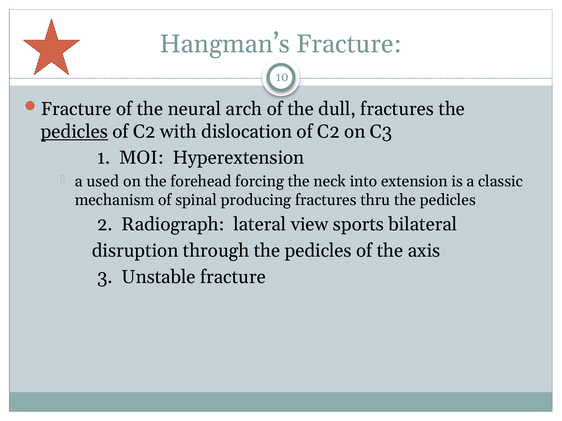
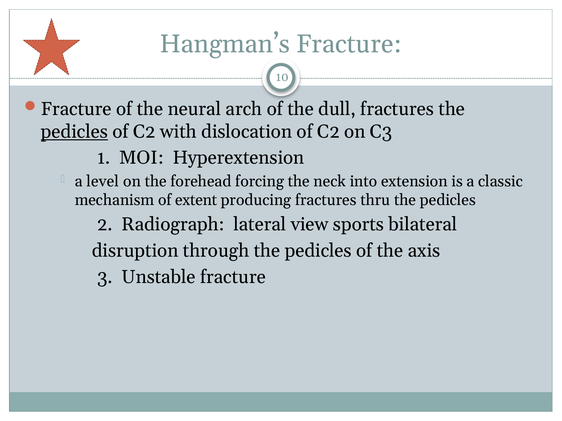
used: used -> level
spinal: spinal -> extent
